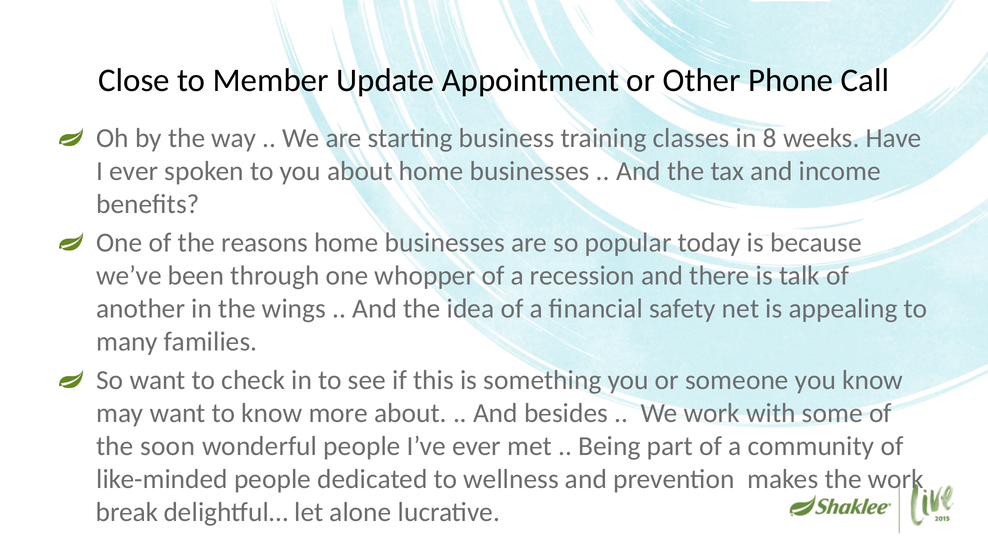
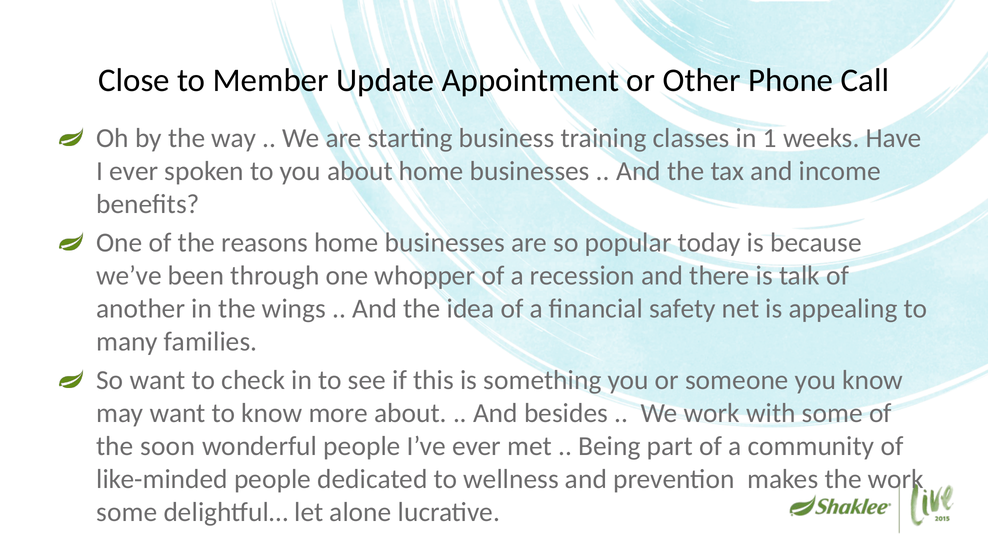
8: 8 -> 1
break at (127, 512): break -> some
